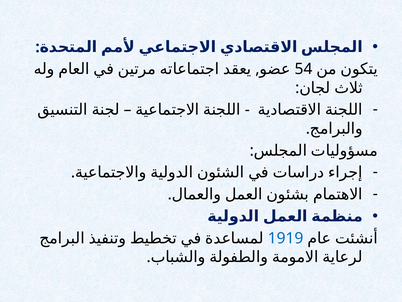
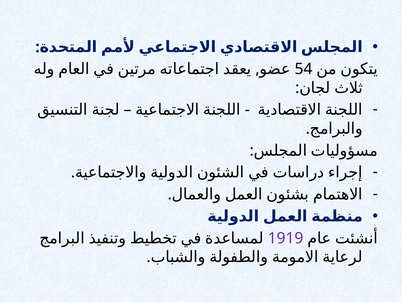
1919 colour: blue -> purple
